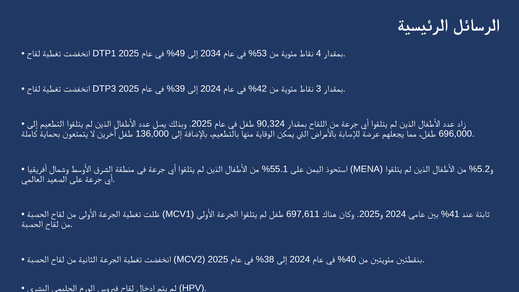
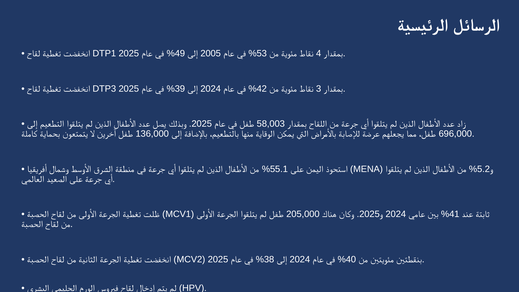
2034: 2034 -> 2005
90,324: 90,324 -> 58,003
697,611: 697,611 -> 205,000
